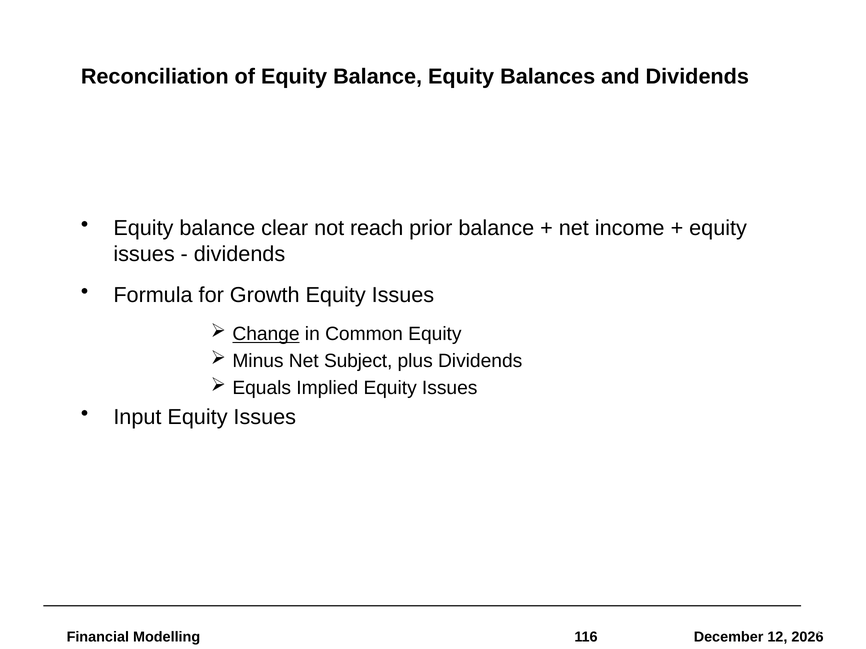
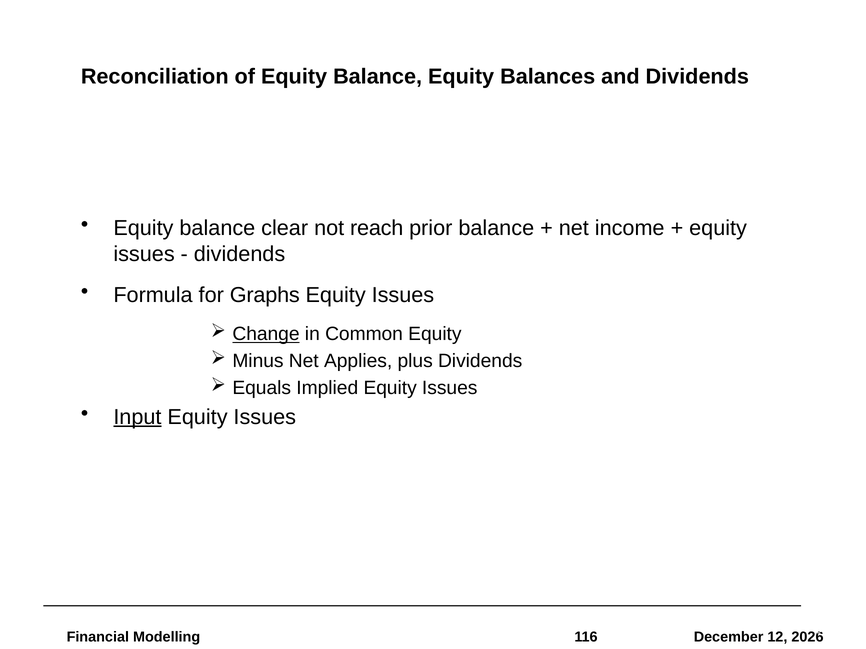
Growth: Growth -> Graphs
Subject: Subject -> Applies
Input underline: none -> present
